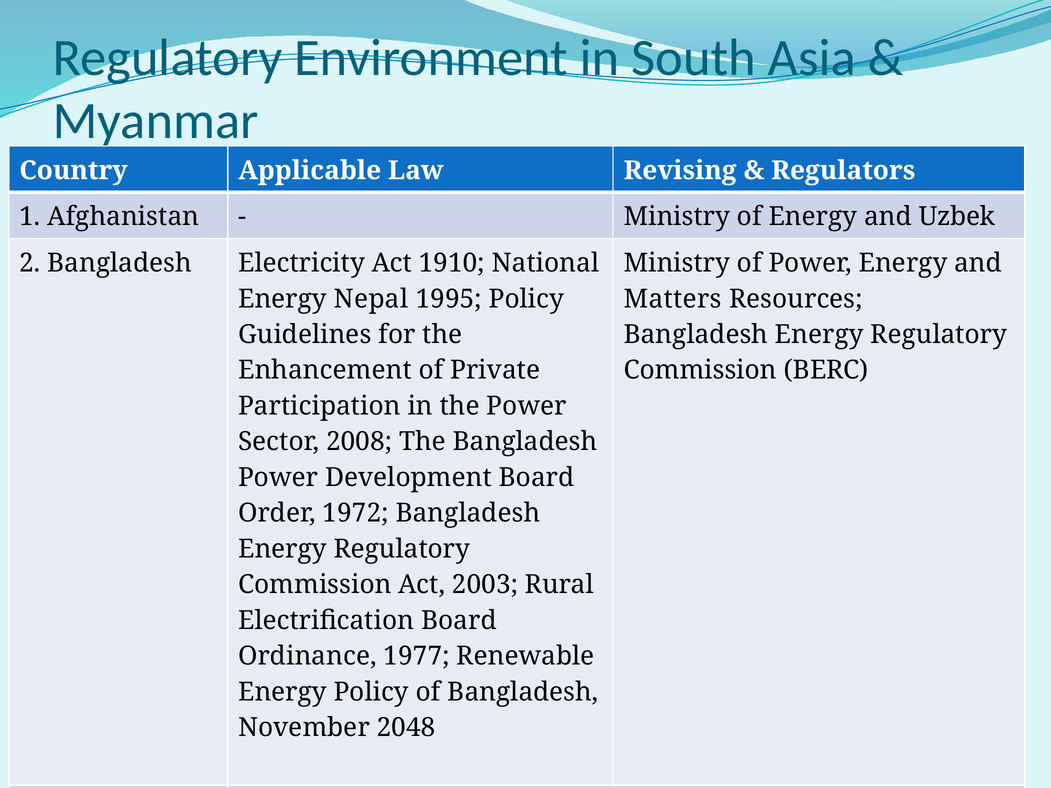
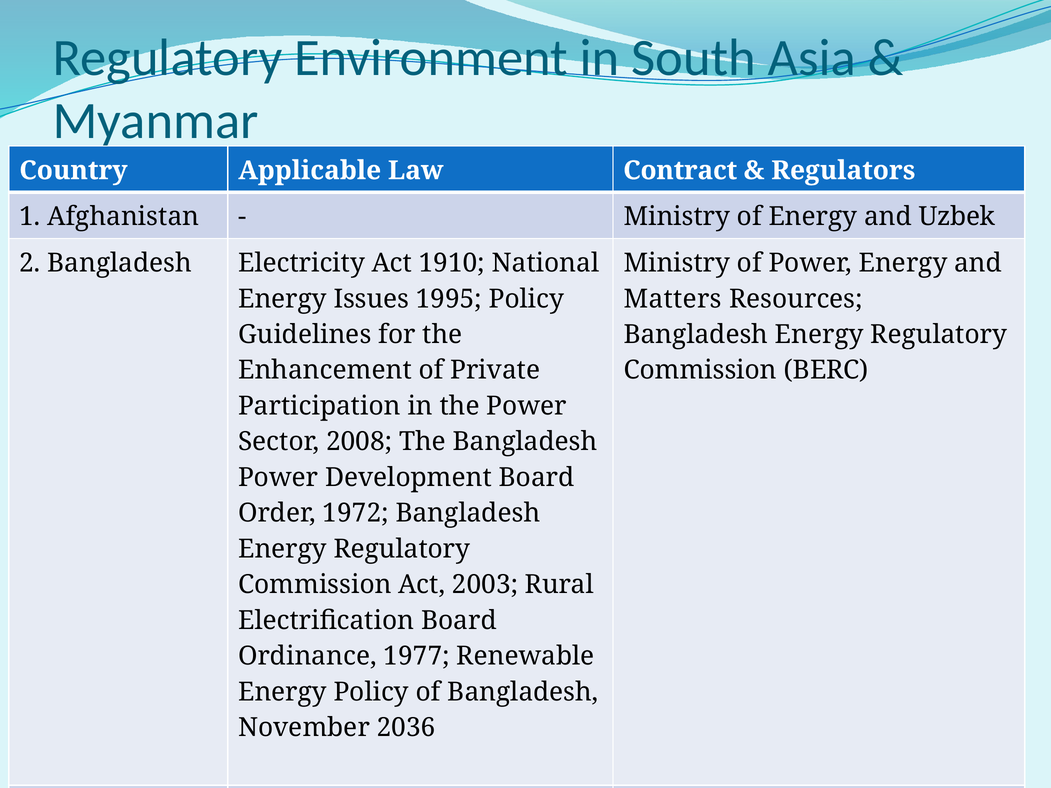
Revising: Revising -> Contract
Nepal: Nepal -> Issues
2048: 2048 -> 2036
